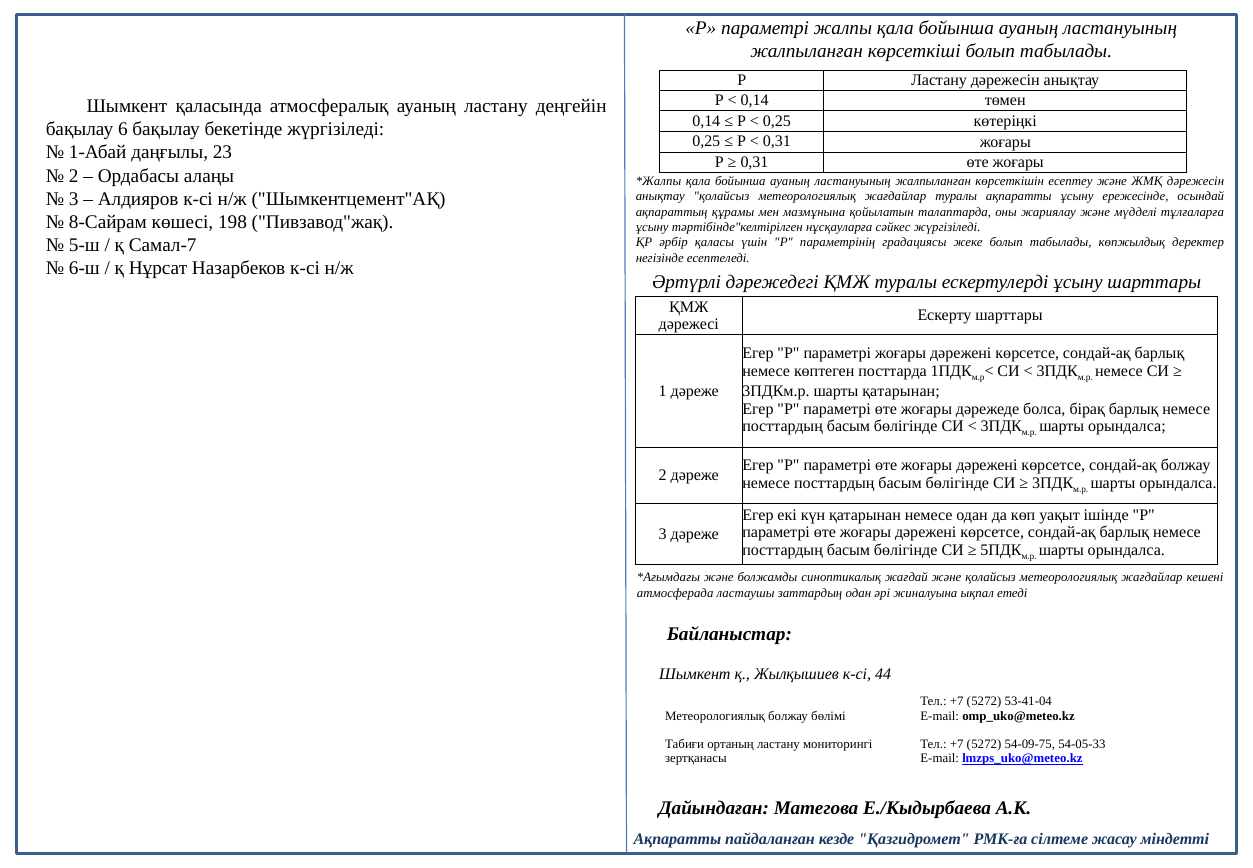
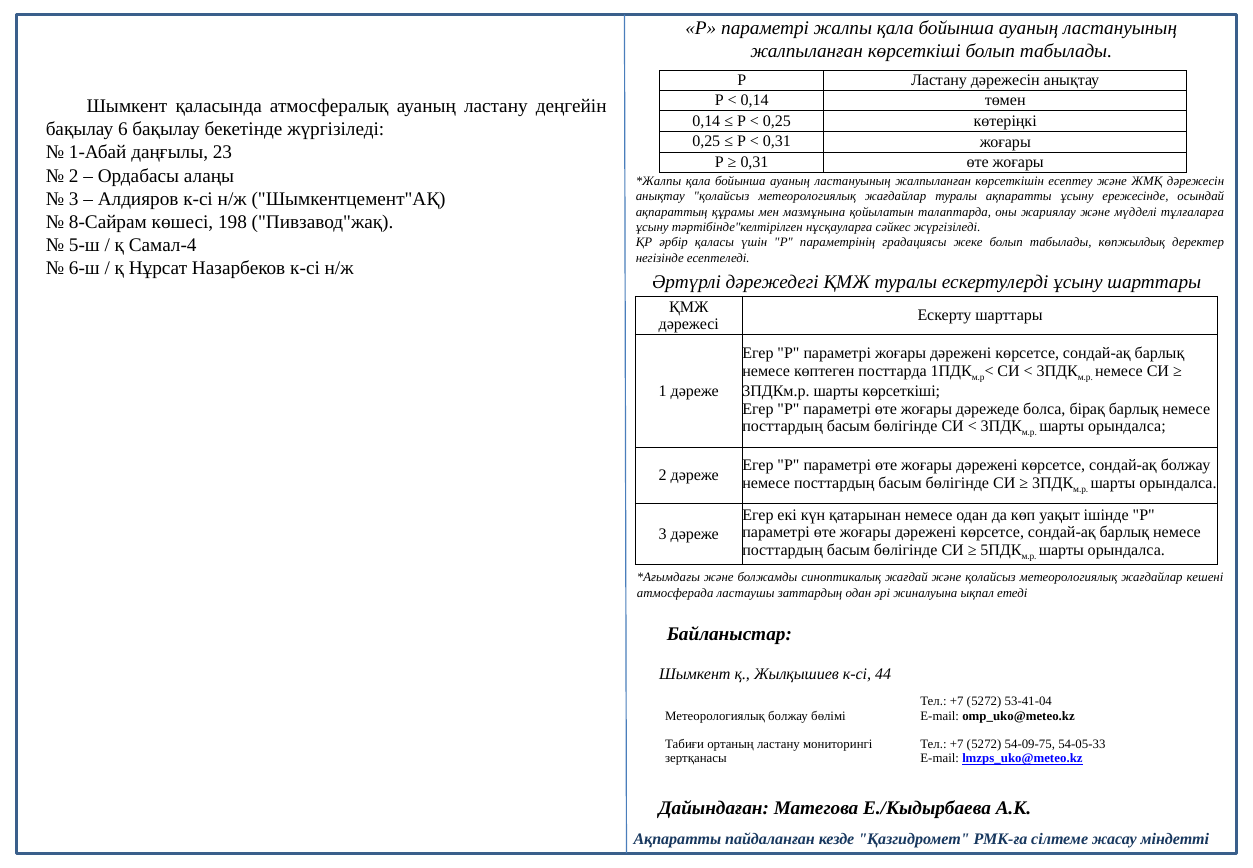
Самал-7: Самал-7 -> Самал-4
шарты қатарынан: қатарынан -> көрсеткіші
